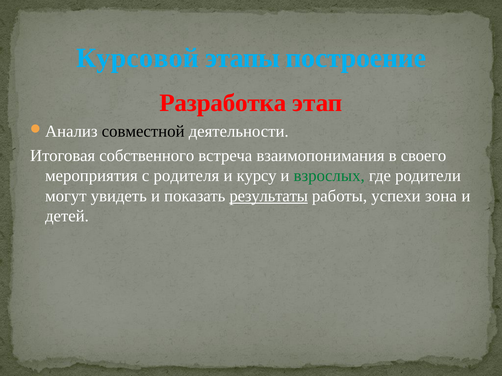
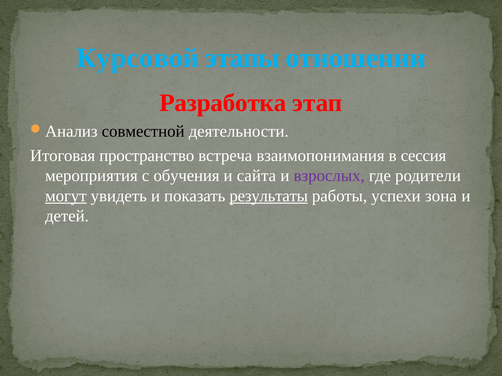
построение: построение -> отношении
собственного: собственного -> пространство
своего: своего -> сессия
родителя: родителя -> обучения
курсу: курсу -> сайта
взрослых colour: green -> purple
могут underline: none -> present
